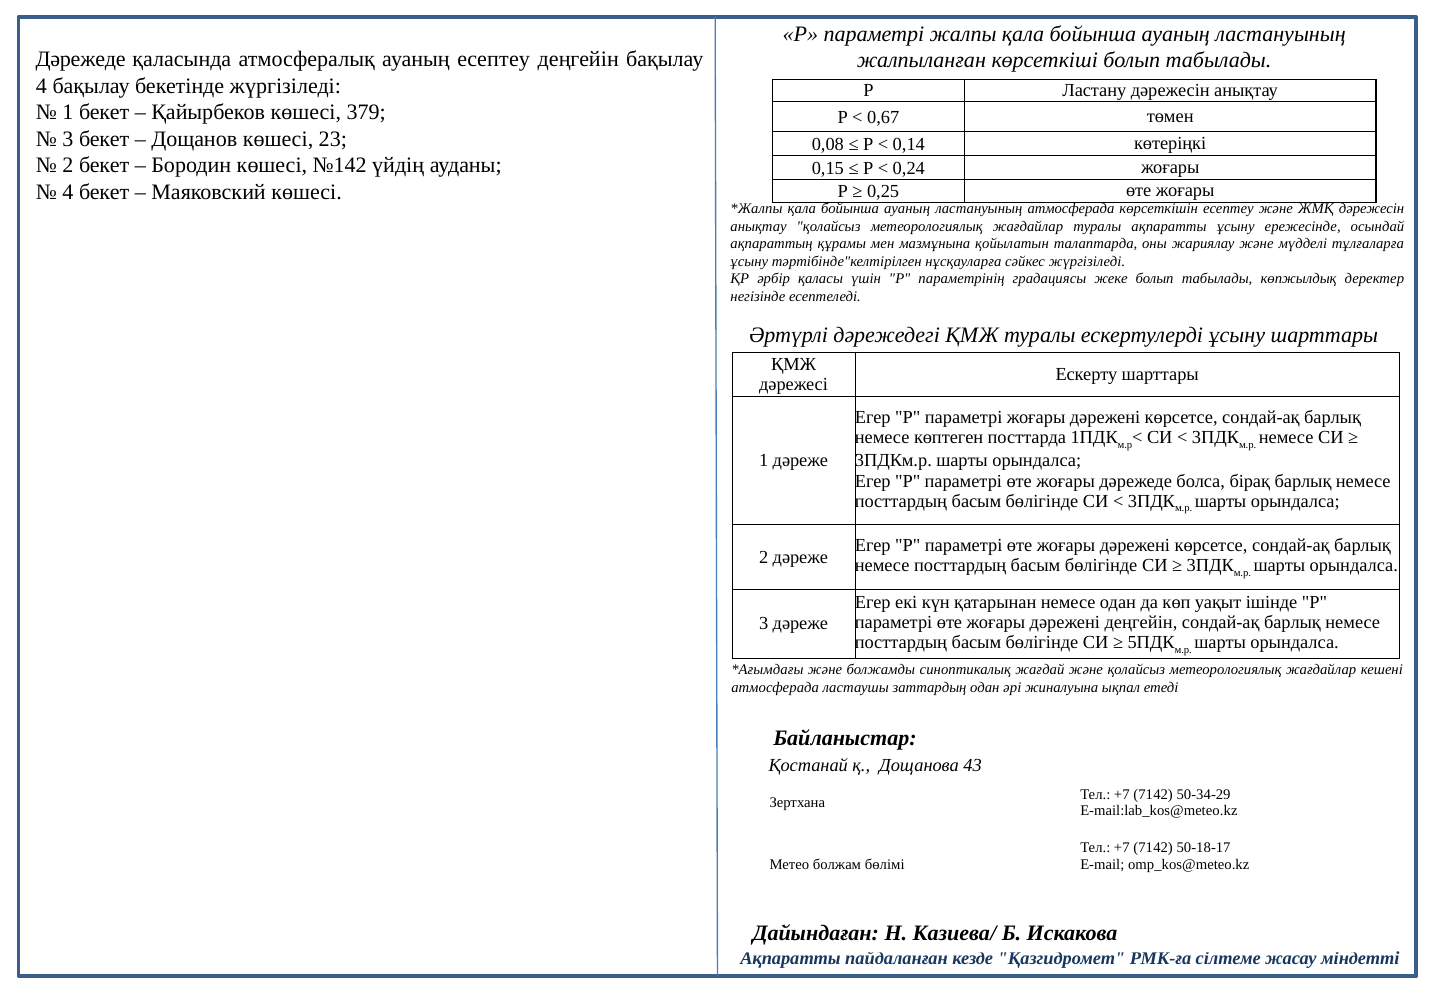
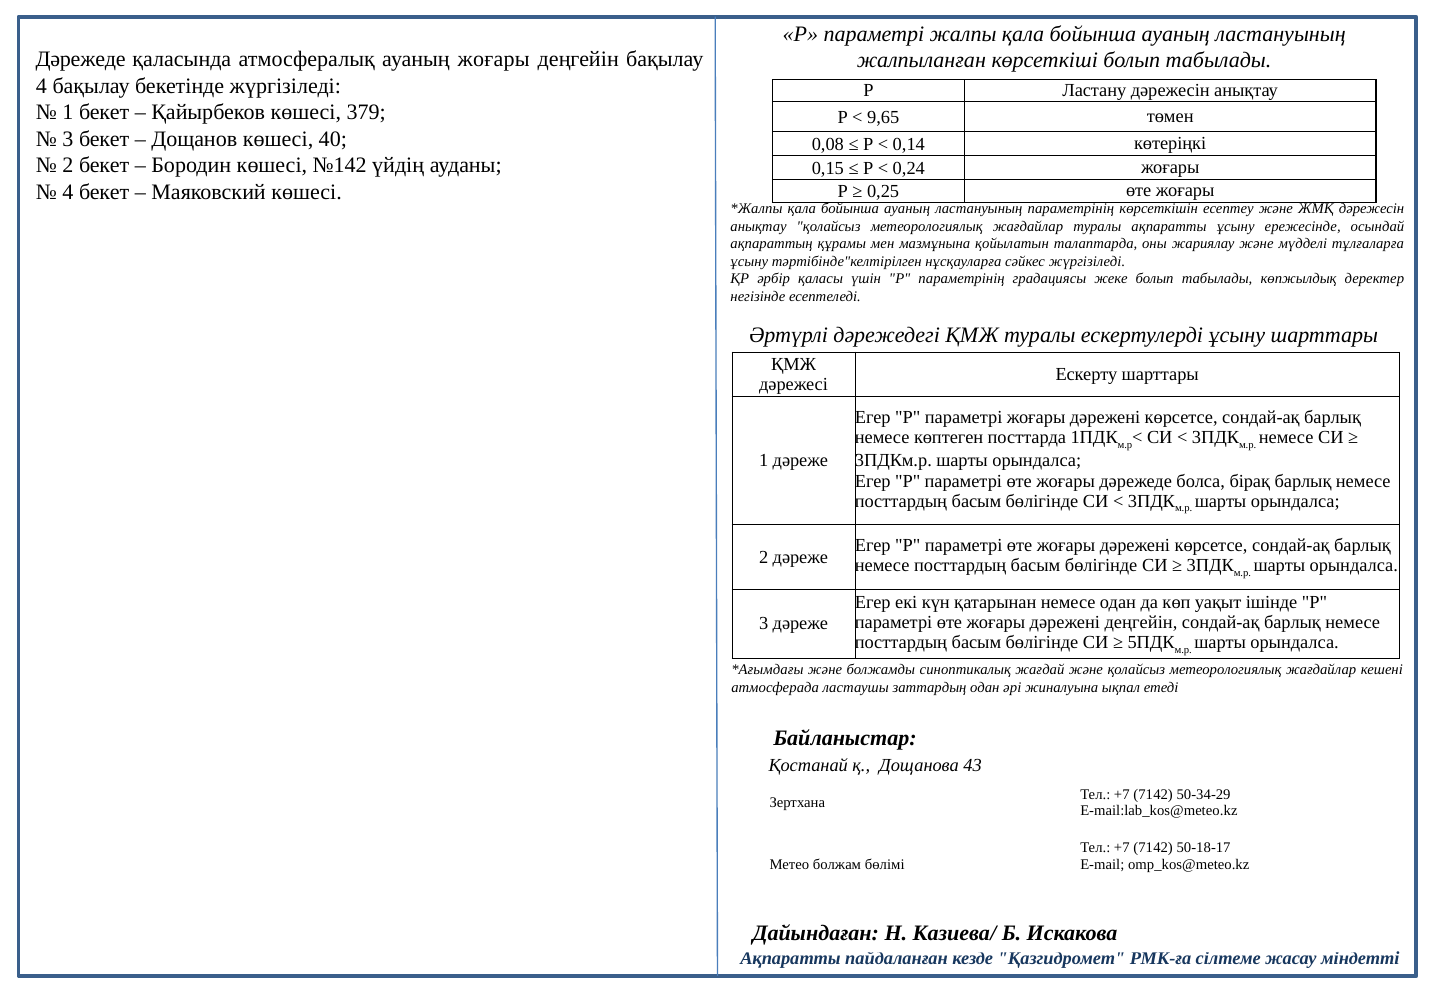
ауаның есептеу: есептеу -> жоғары
0,67: 0,67 -> 9,65
23: 23 -> 40
ластануының атмосферада: атмосферада -> параметрінің
